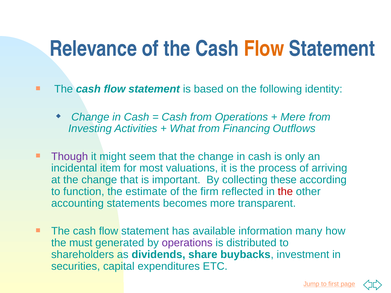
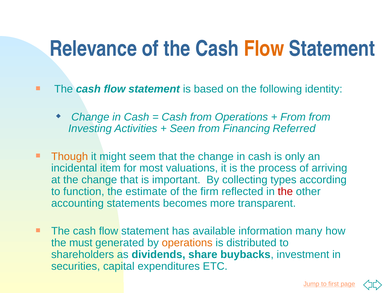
Mere at (293, 117): Mere -> From
What: What -> Seen
Outflows: Outflows -> Referred
Though colour: purple -> orange
these: these -> types
operations at (187, 243) colour: purple -> orange
